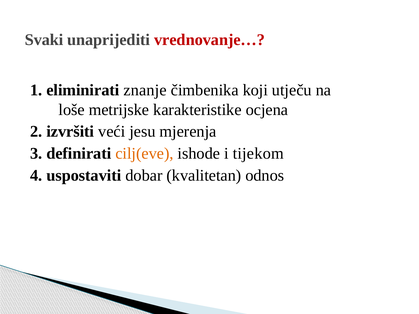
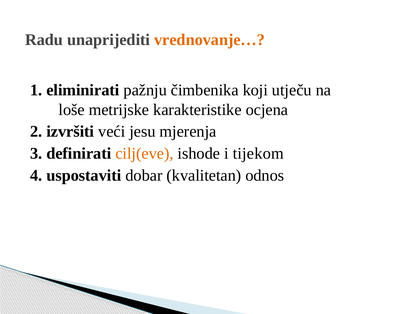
Svaki: Svaki -> Radu
vrednovanje… colour: red -> orange
znanje: znanje -> pažnju
